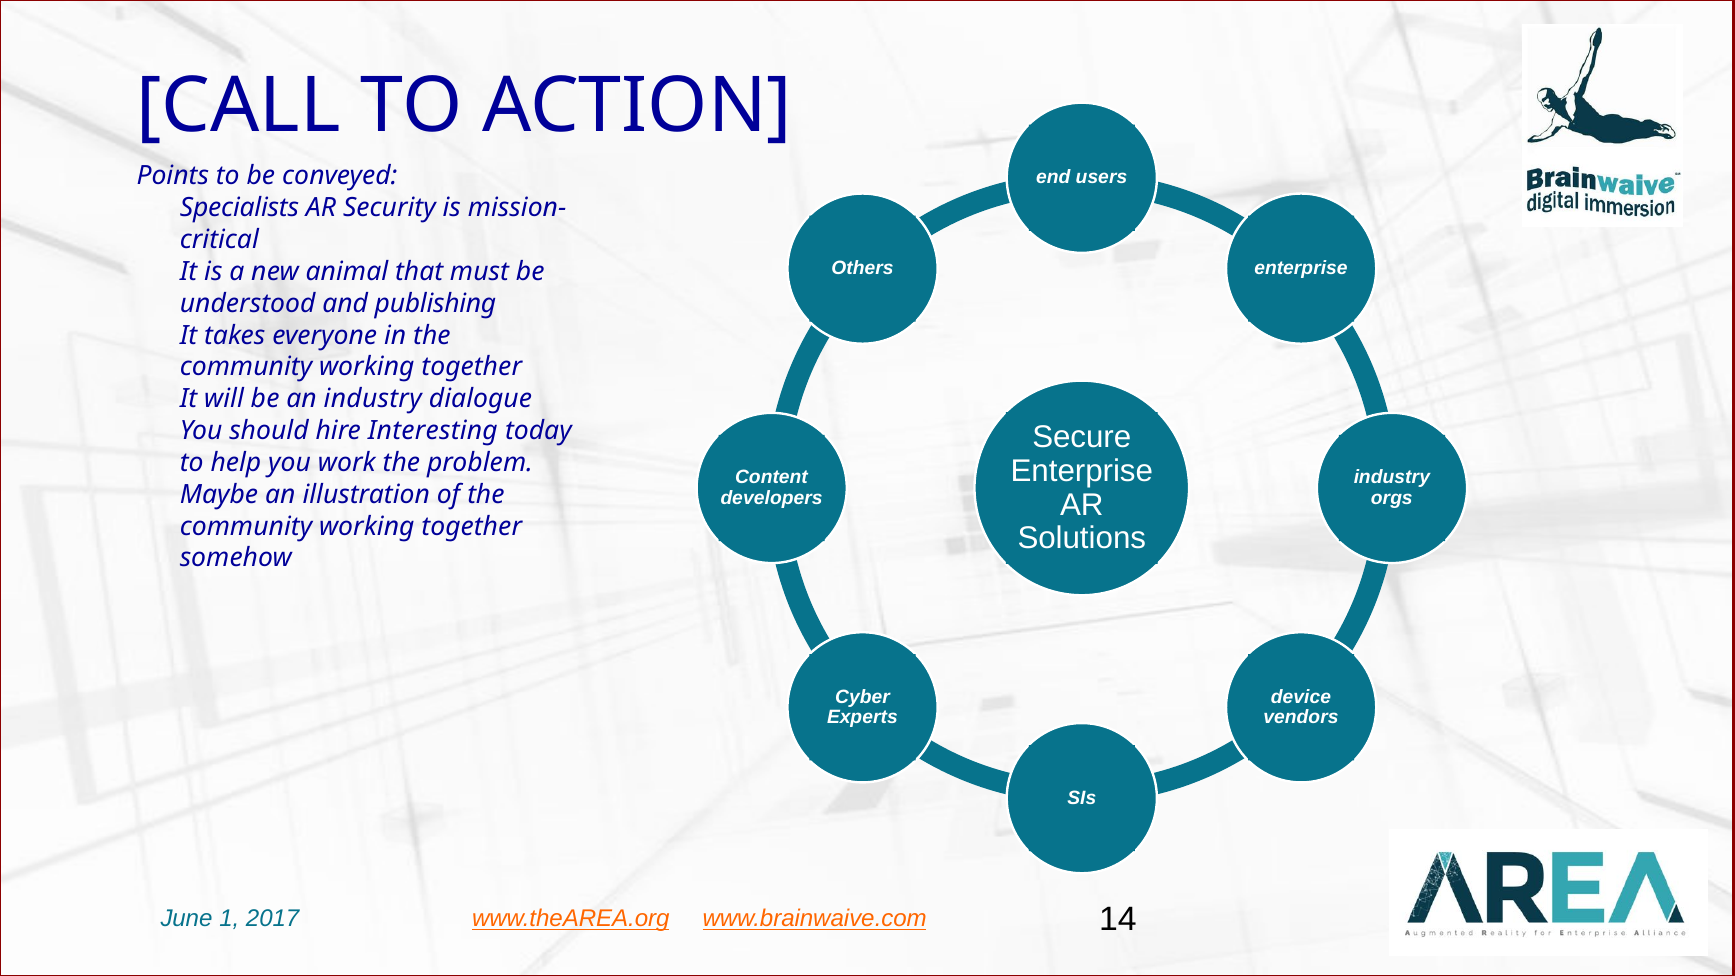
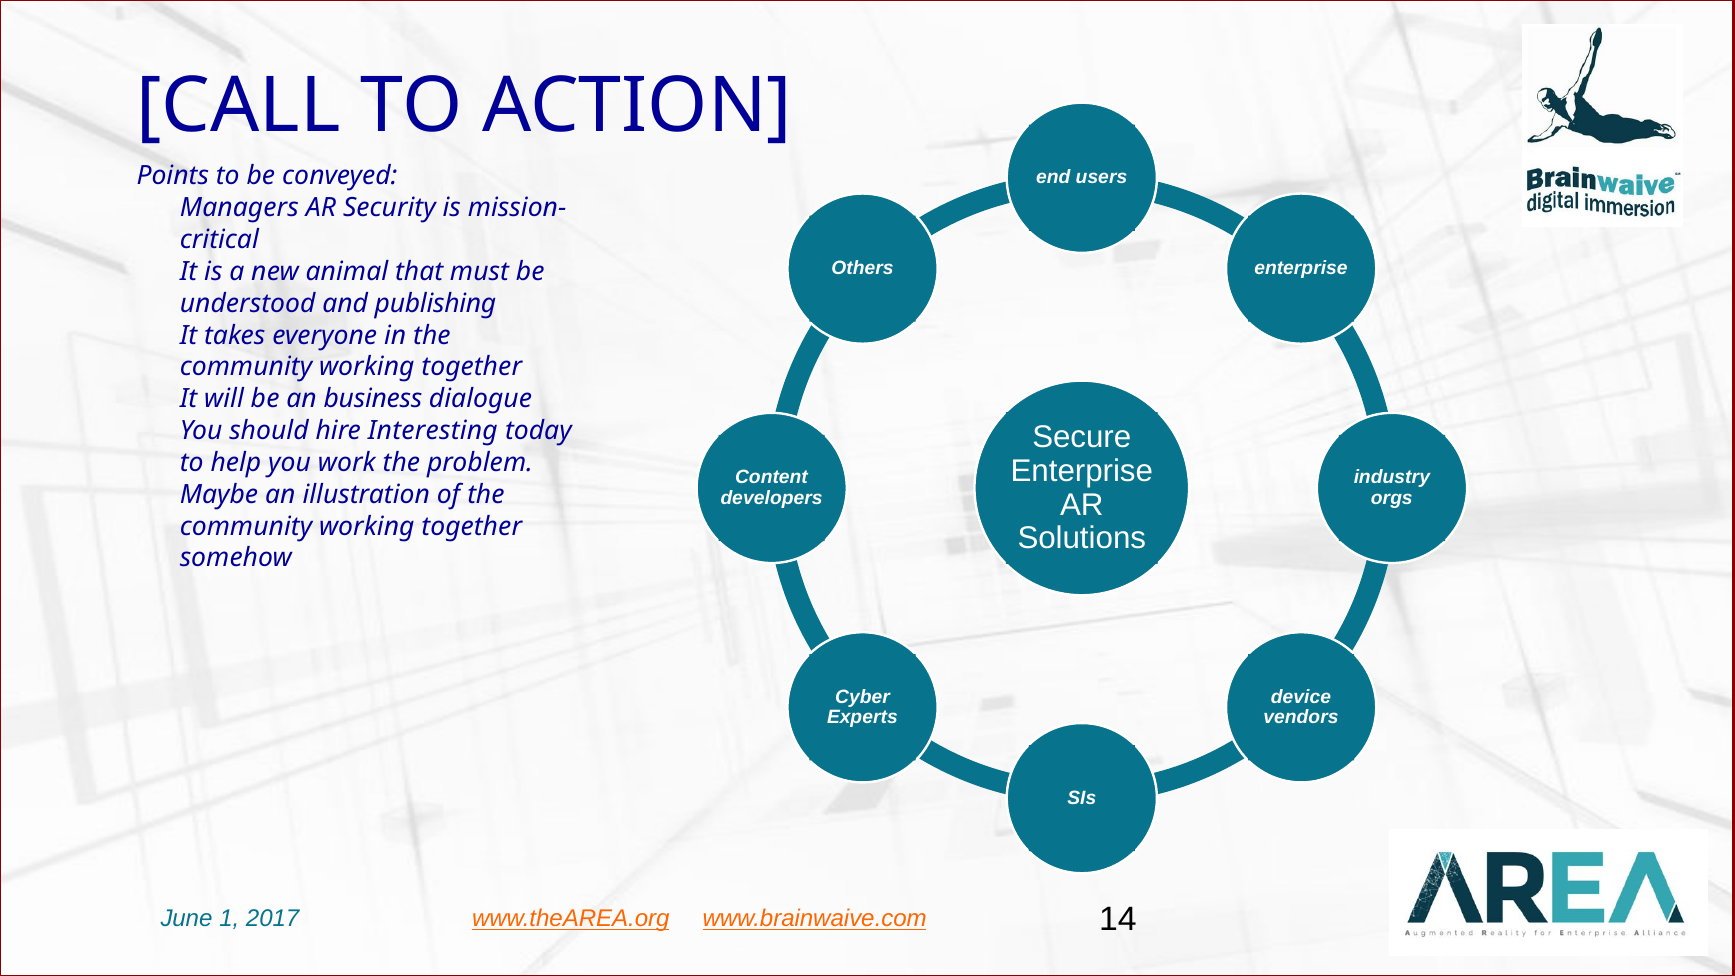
Specialists: Specialists -> Managers
an industry: industry -> business
